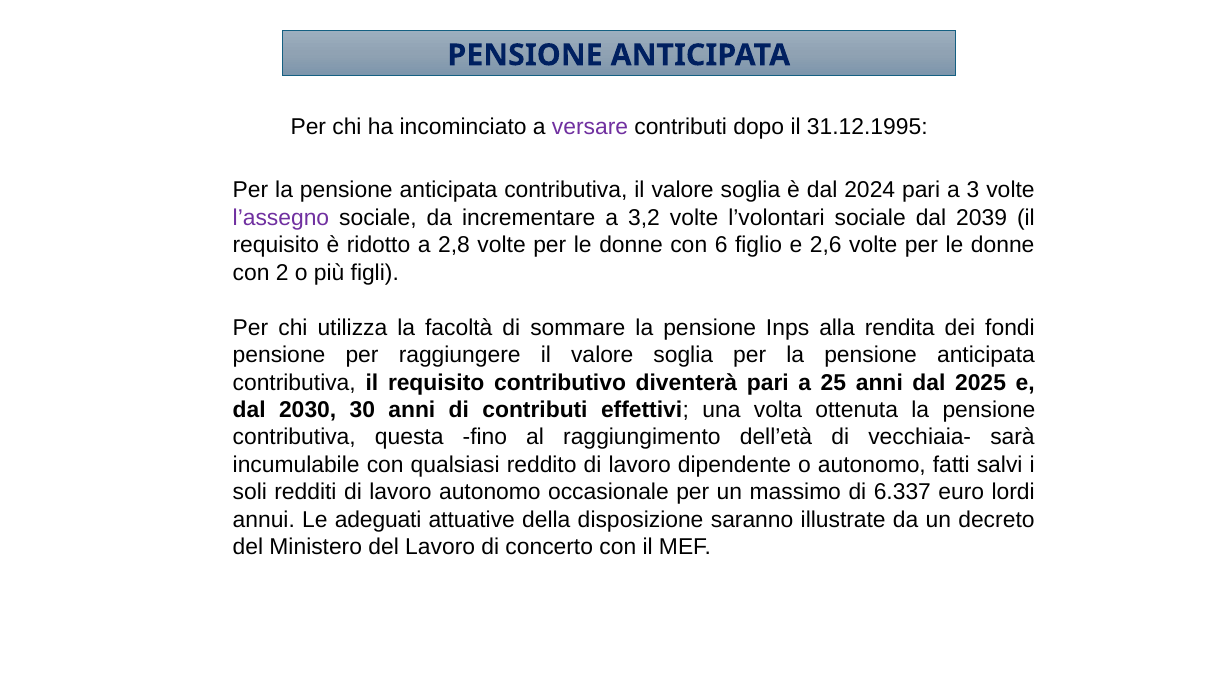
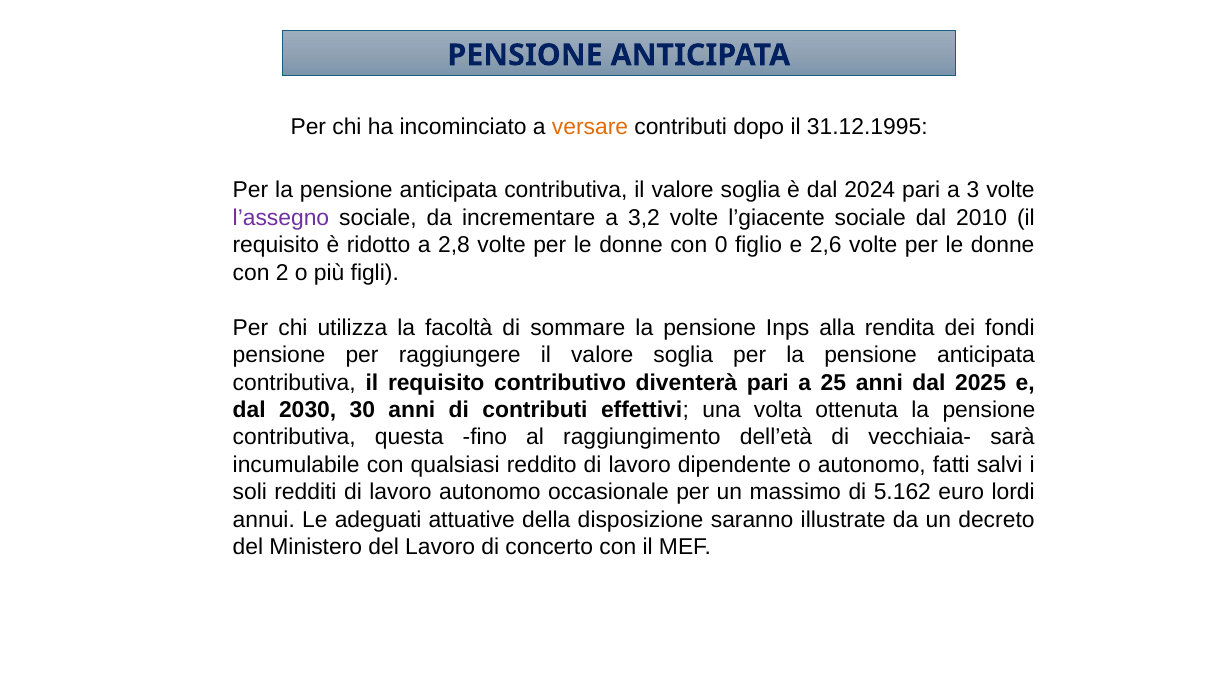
versare colour: purple -> orange
l’volontari: l’volontari -> l’giacente
2039: 2039 -> 2010
6: 6 -> 0
6.337: 6.337 -> 5.162
